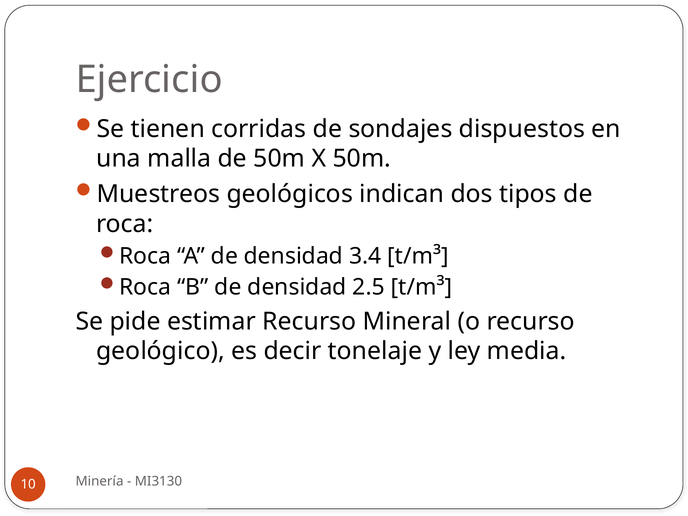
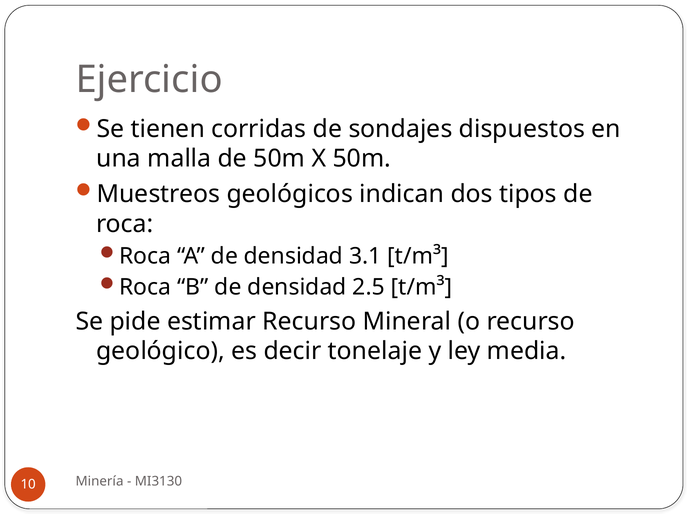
3.4: 3.4 -> 3.1
